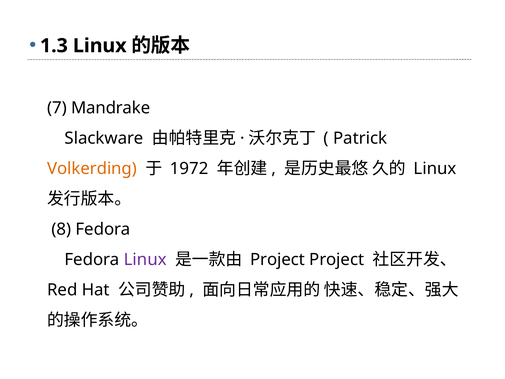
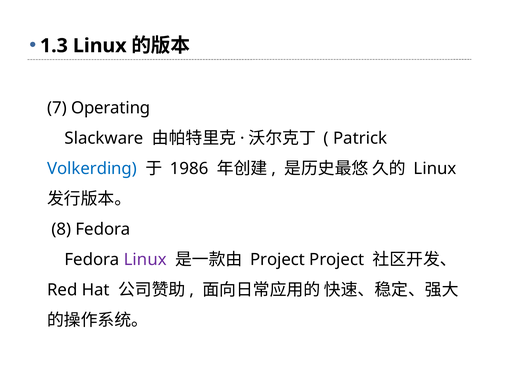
Mandrake: Mandrake -> Operating
Volkerding colour: orange -> blue
1972: 1972 -> 1986
